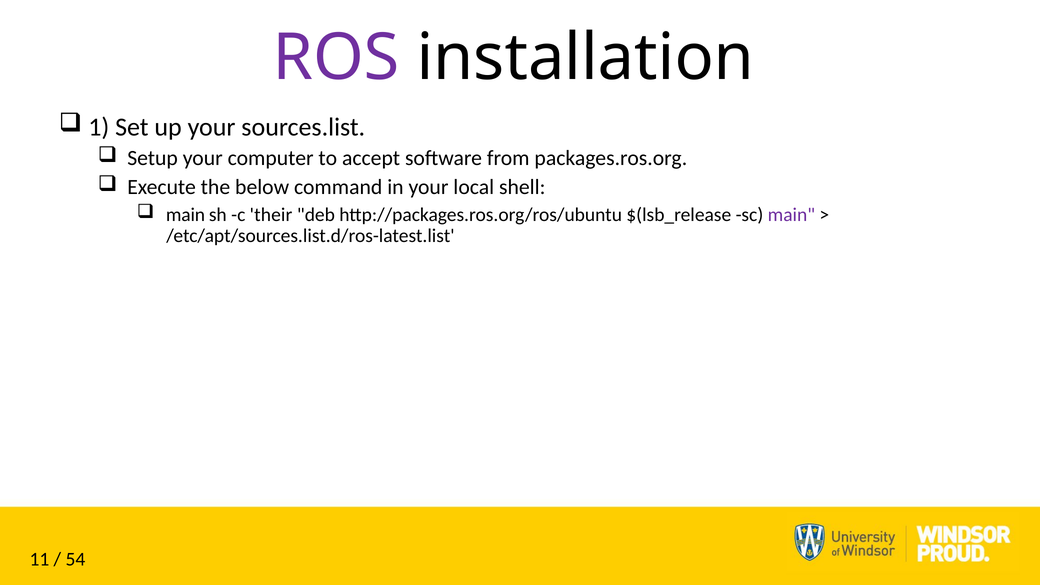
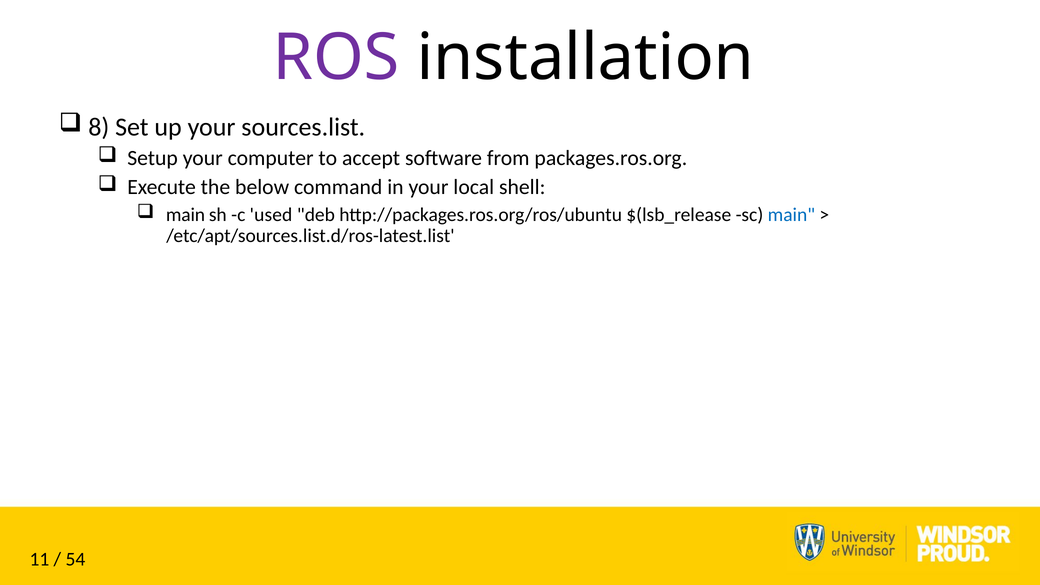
1: 1 -> 8
their: their -> used
main at (791, 215) colour: purple -> blue
